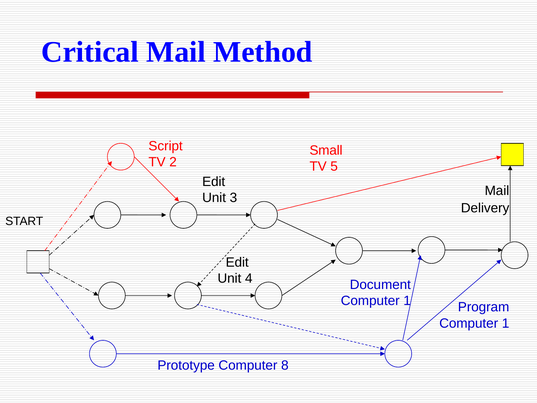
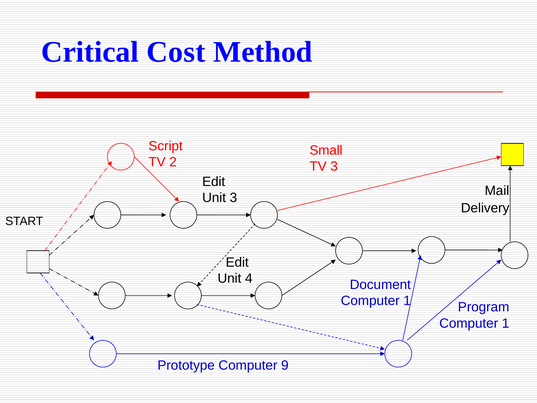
Critical Mail: Mail -> Cost
TV 5: 5 -> 3
8: 8 -> 9
